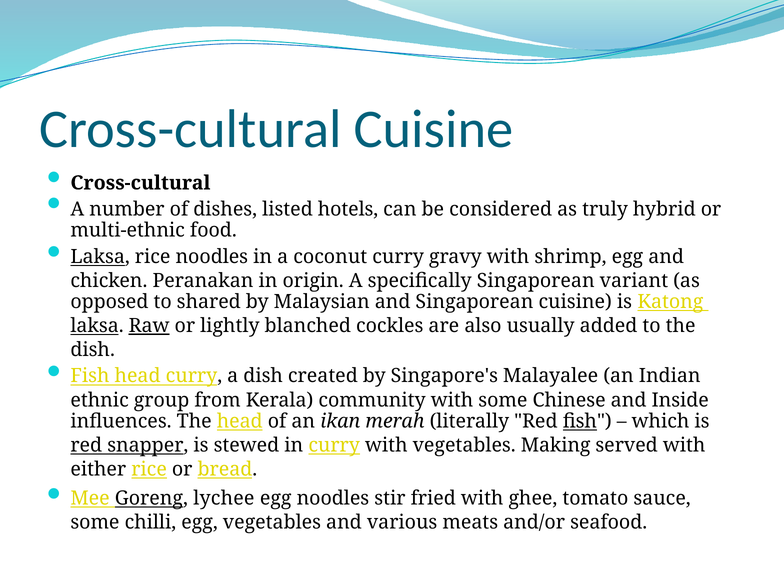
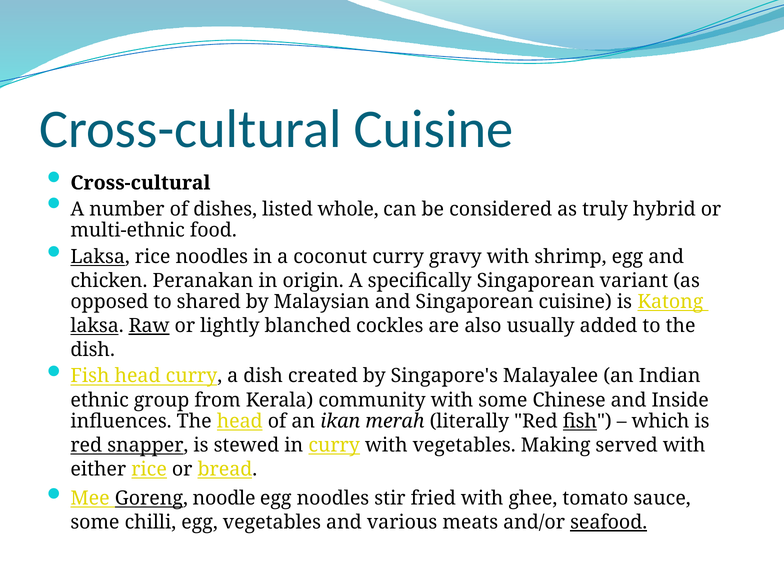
hotels: hotels -> whole
lychee: lychee -> noodle
seafood underline: none -> present
